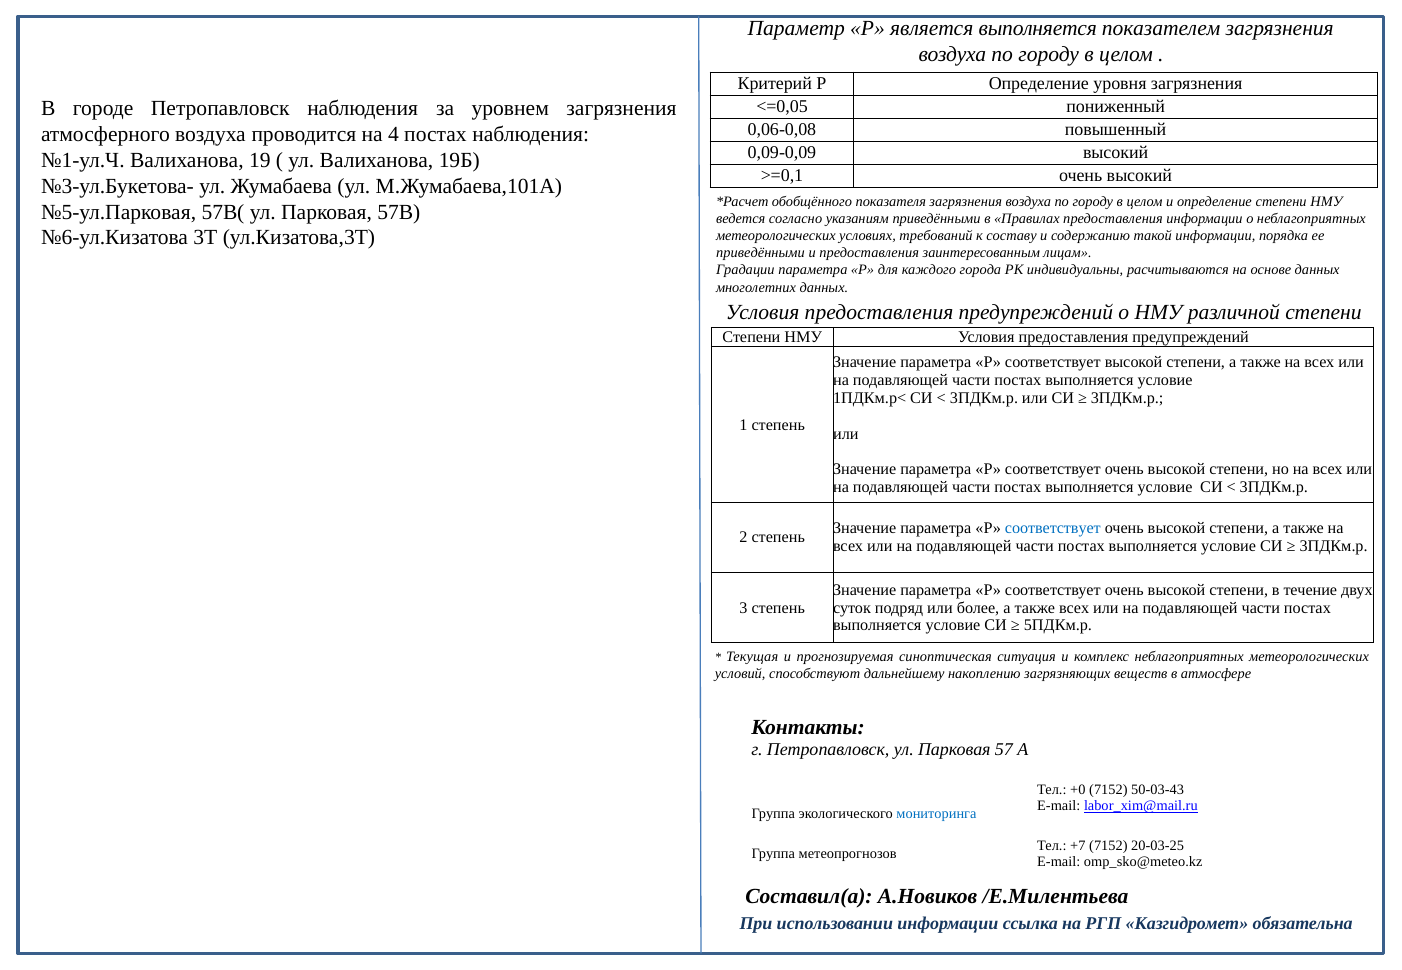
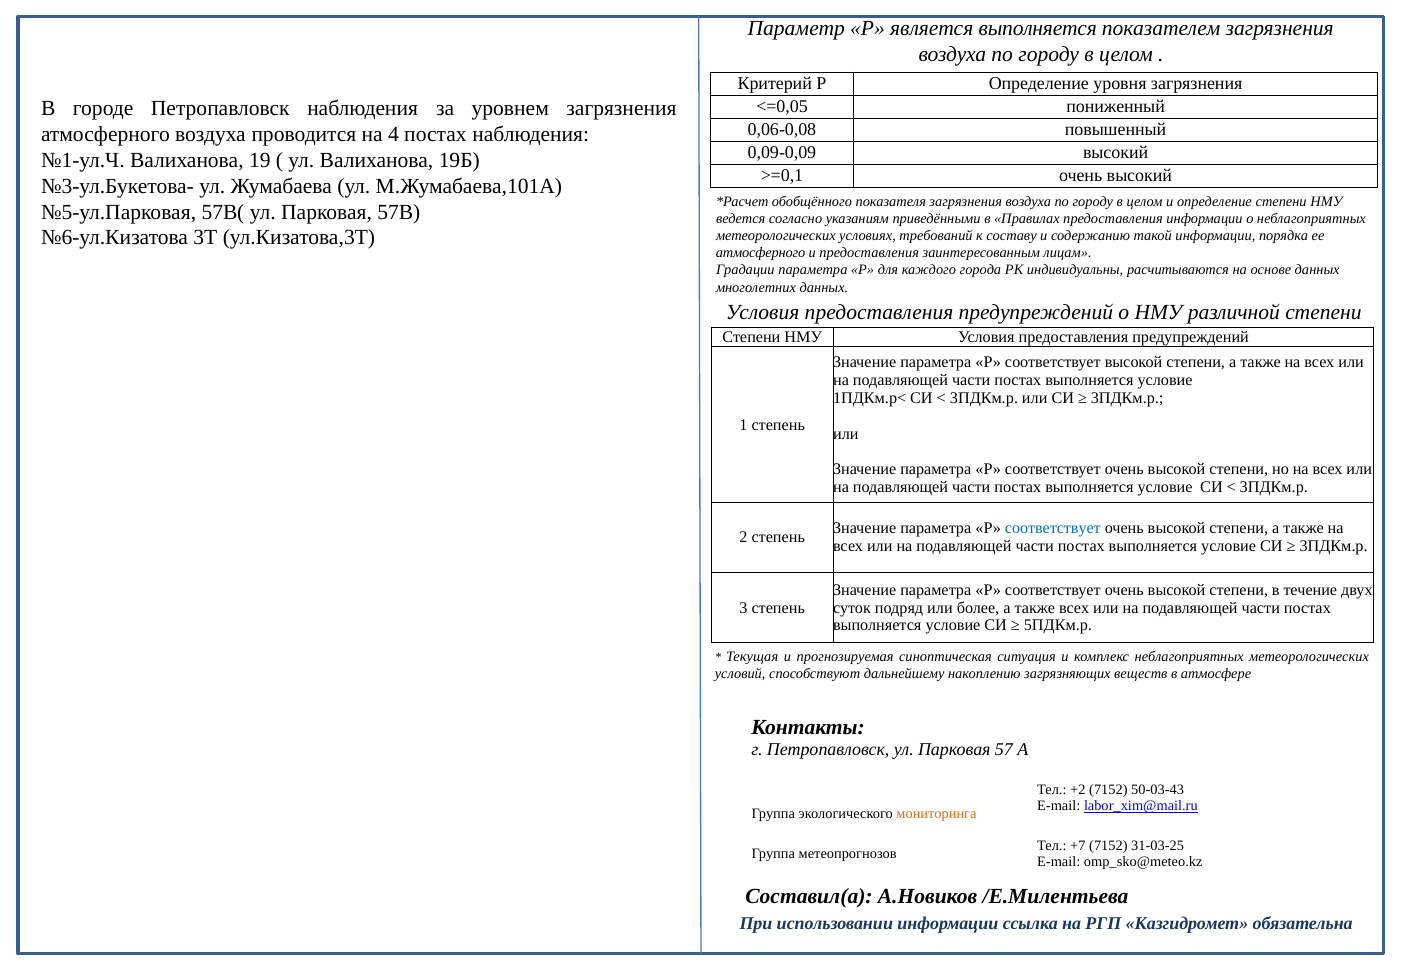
приведёнными at (760, 253): приведёнными -> атмосферного
+0: +0 -> +2
мониторинга colour: blue -> orange
20-03-25: 20-03-25 -> 31-03-25
